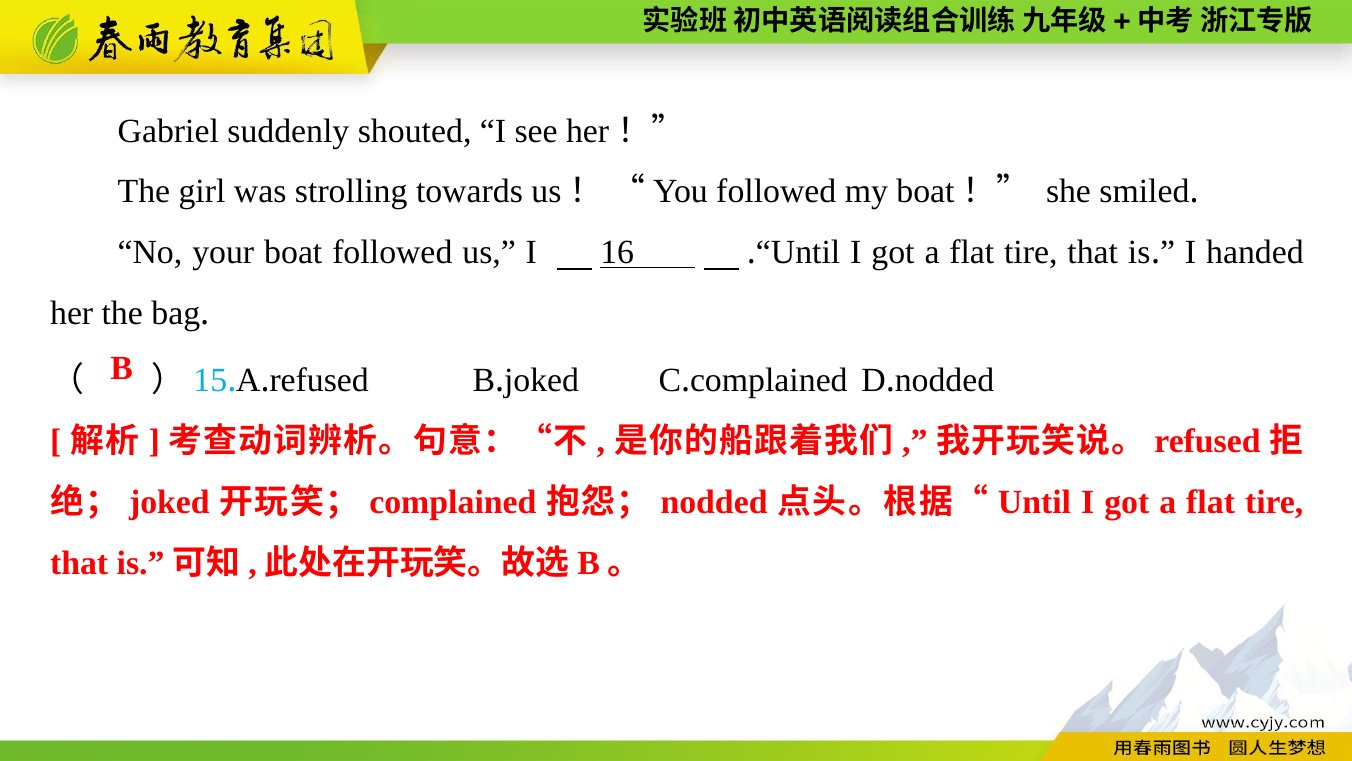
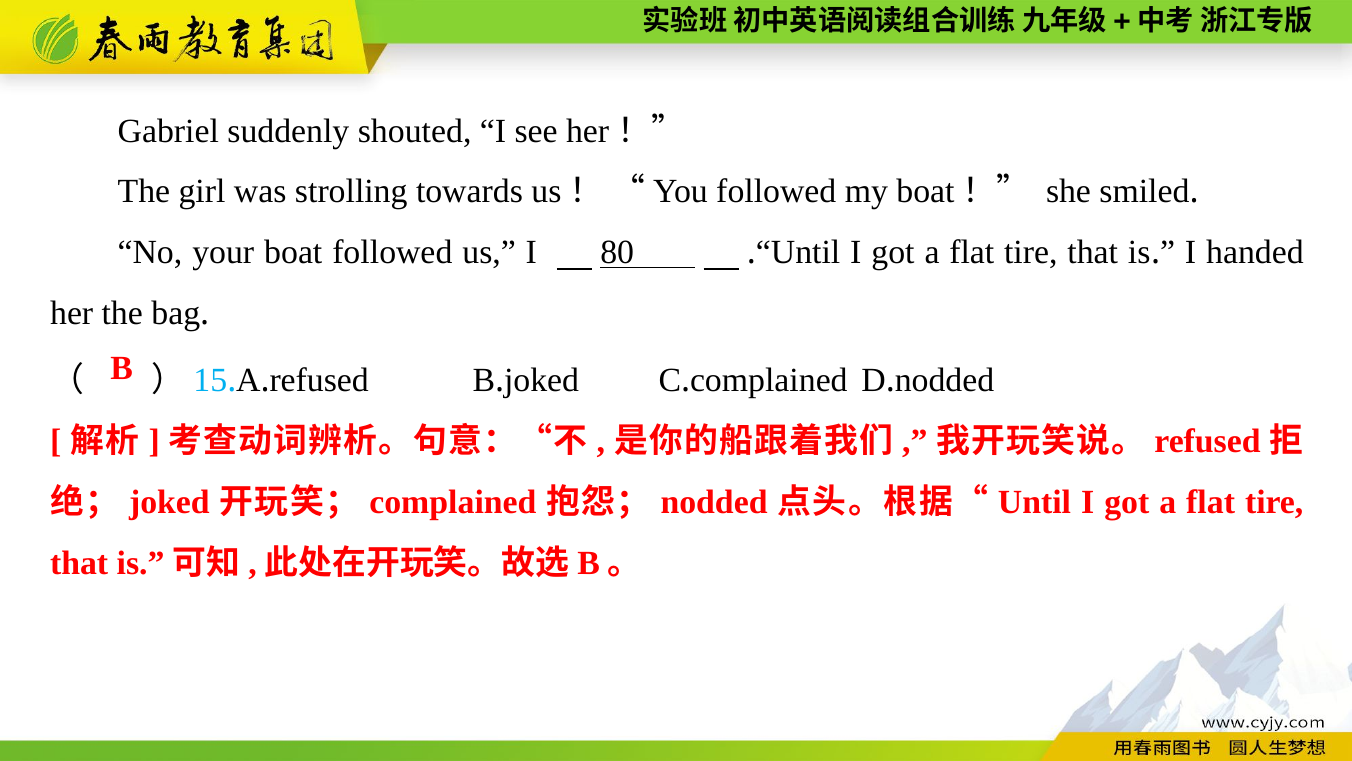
16: 16 -> 80
